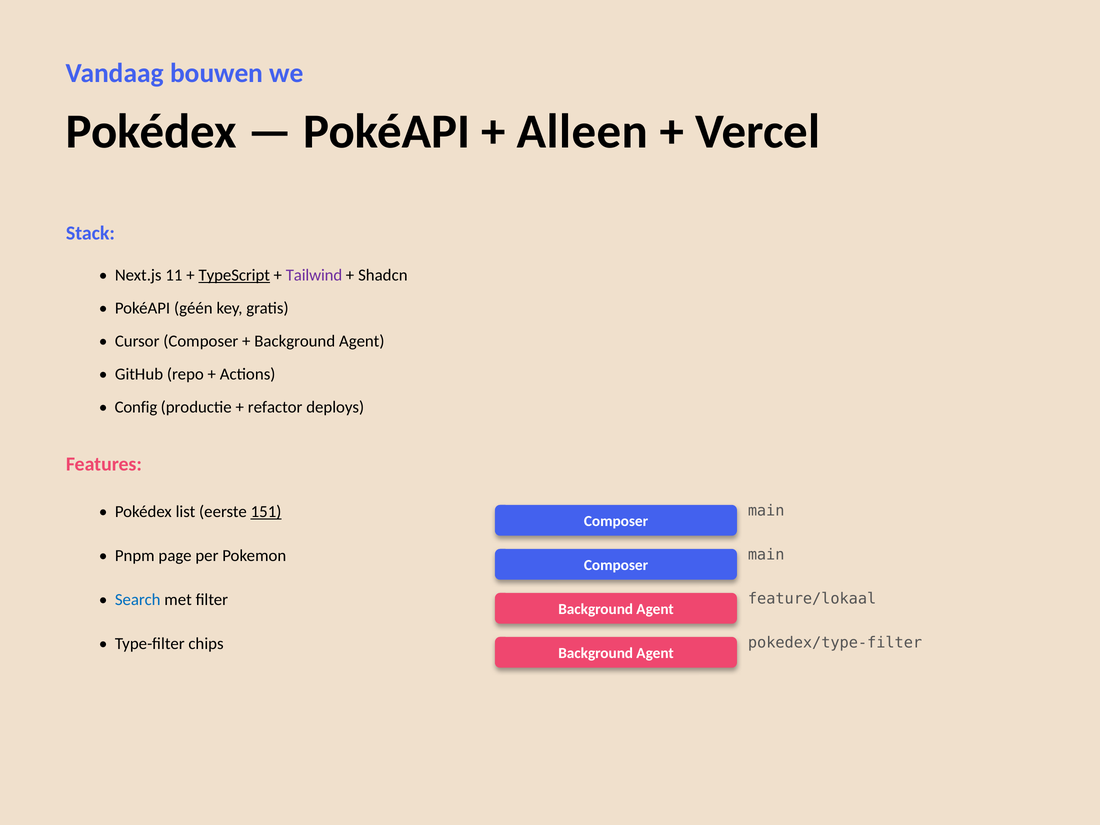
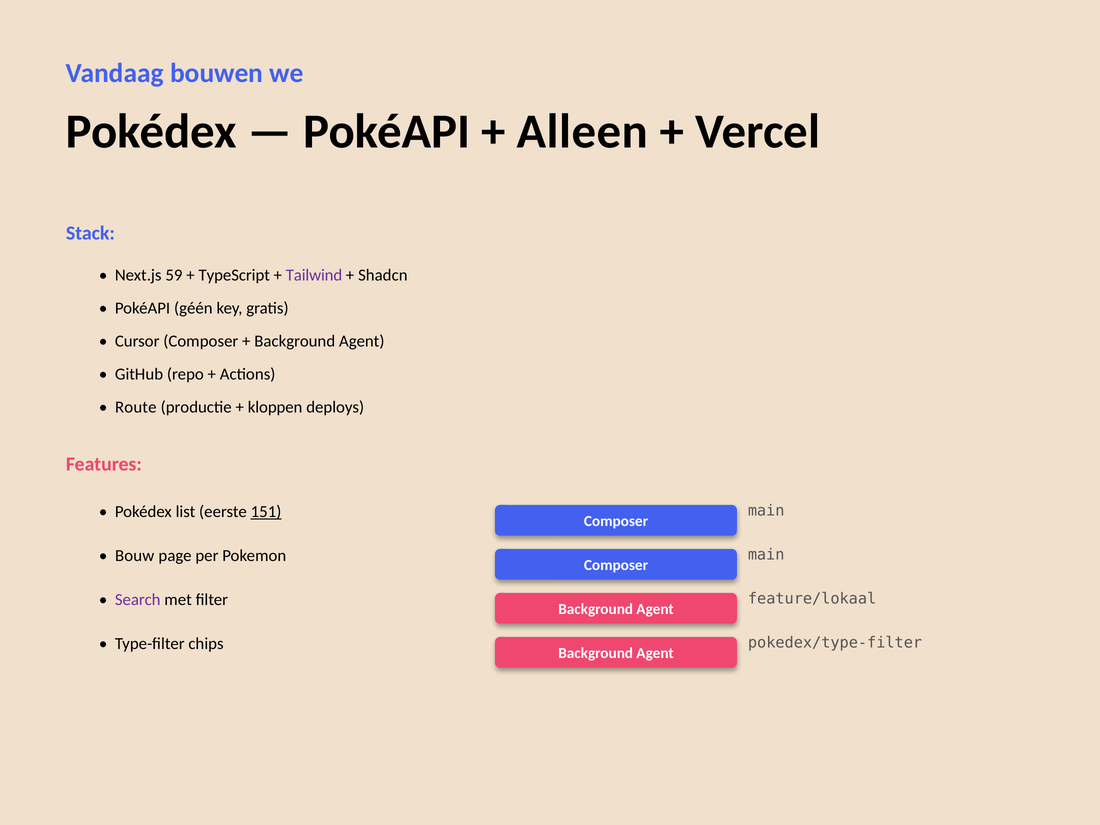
11: 11 -> 59
TypeScript underline: present -> none
Config: Config -> Route
refactor: refactor -> kloppen
Pnpm: Pnpm -> Bouw
Search colour: blue -> purple
